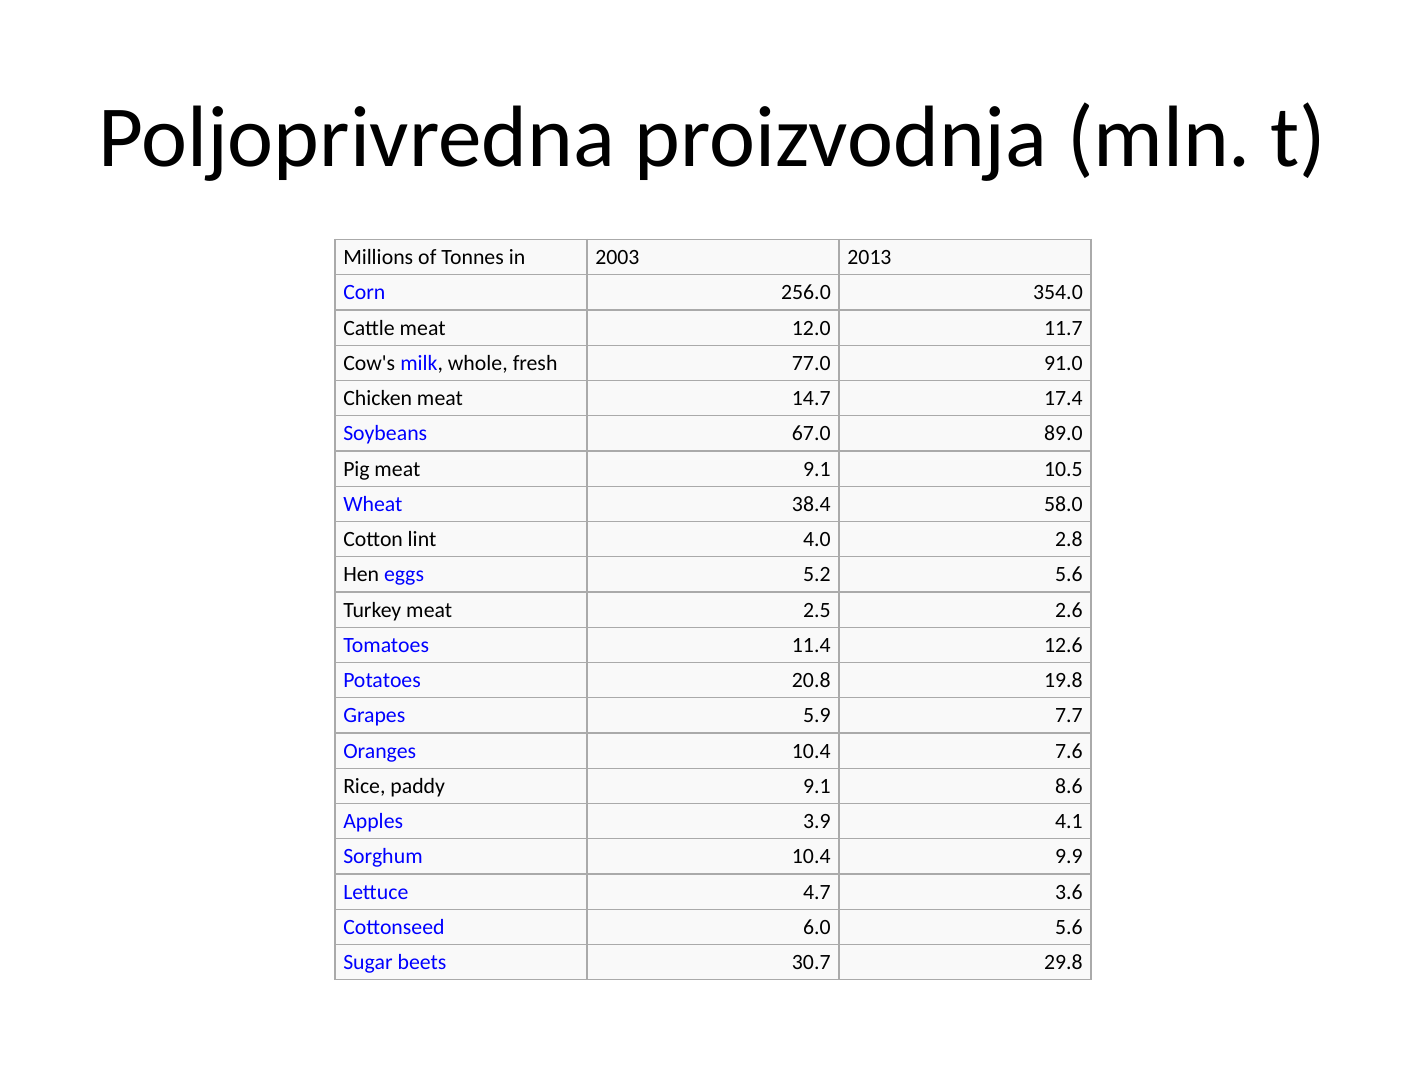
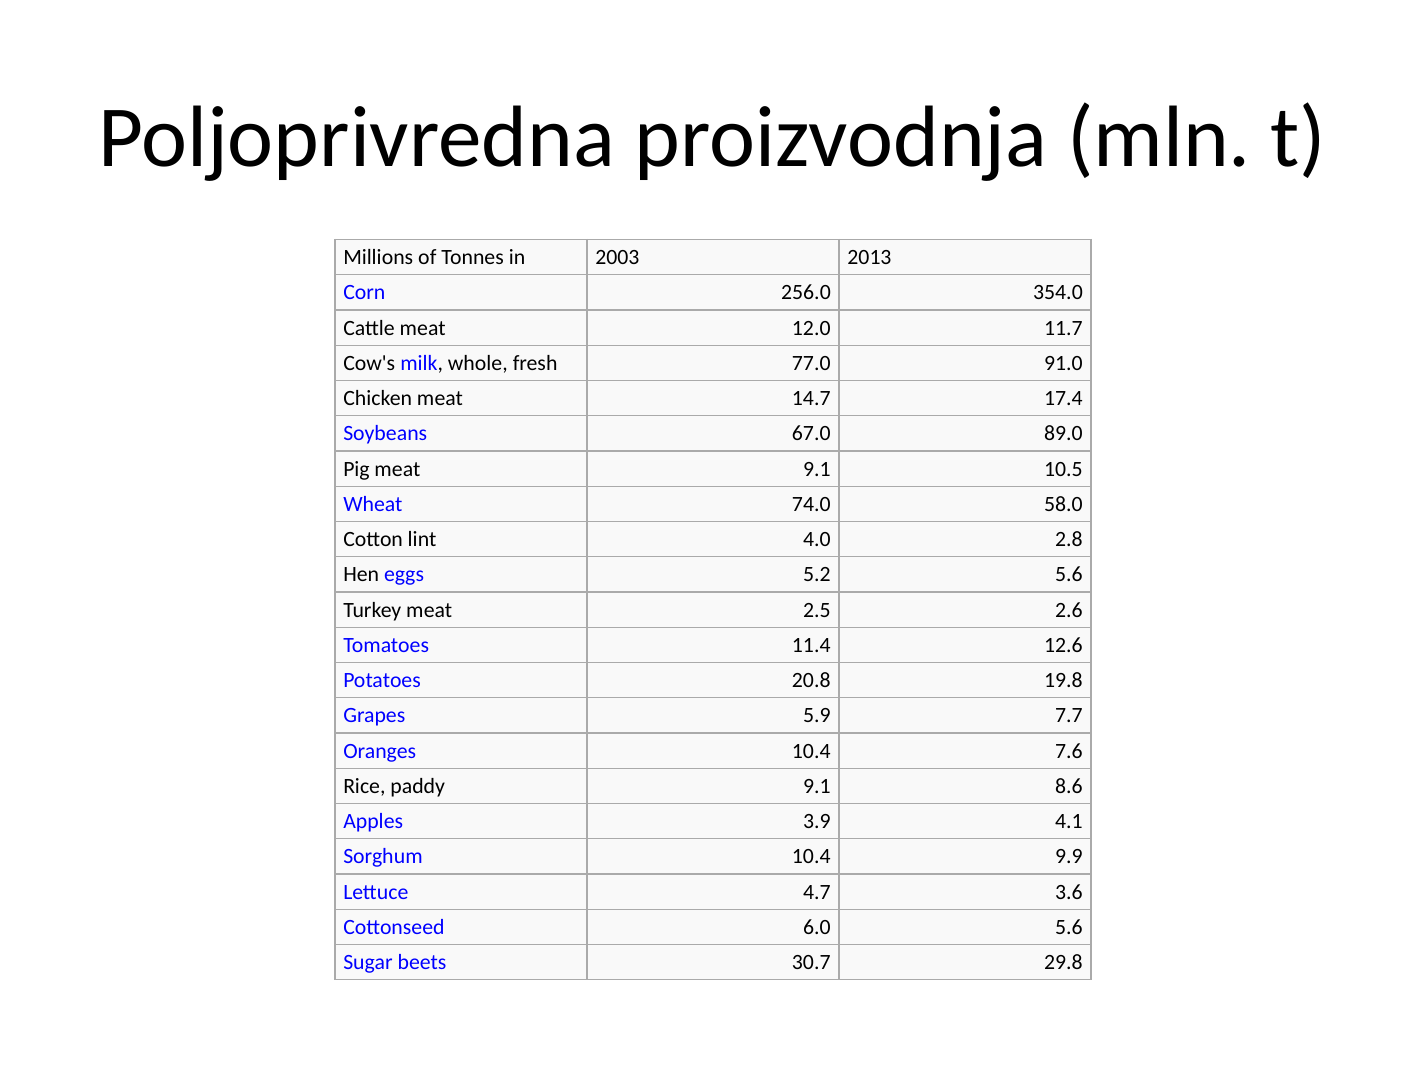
38.4: 38.4 -> 74.0
